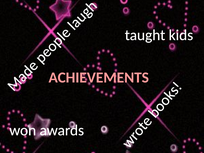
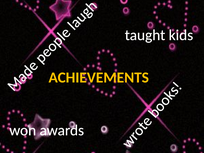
ACHIEVEMENTS colour: pink -> yellow
